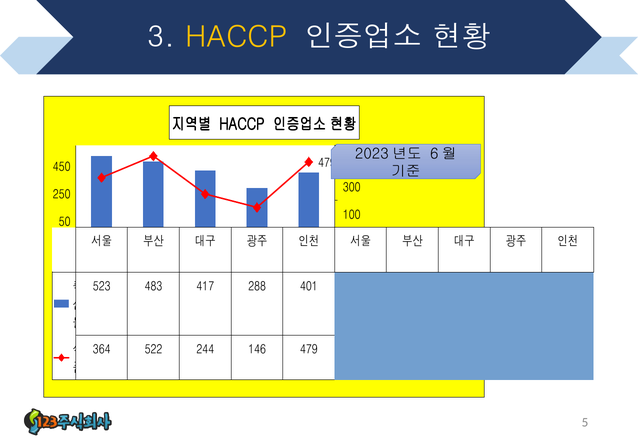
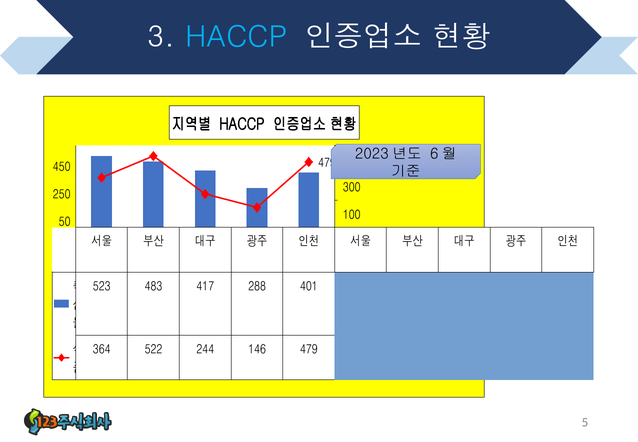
HACCP at (236, 37) colour: yellow -> light blue
